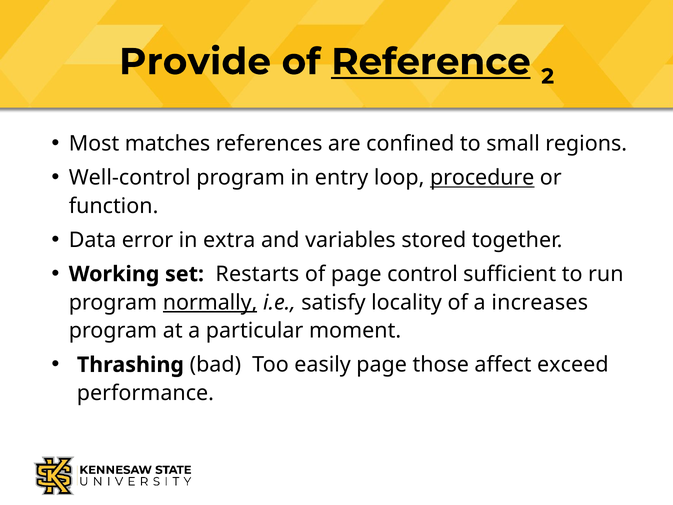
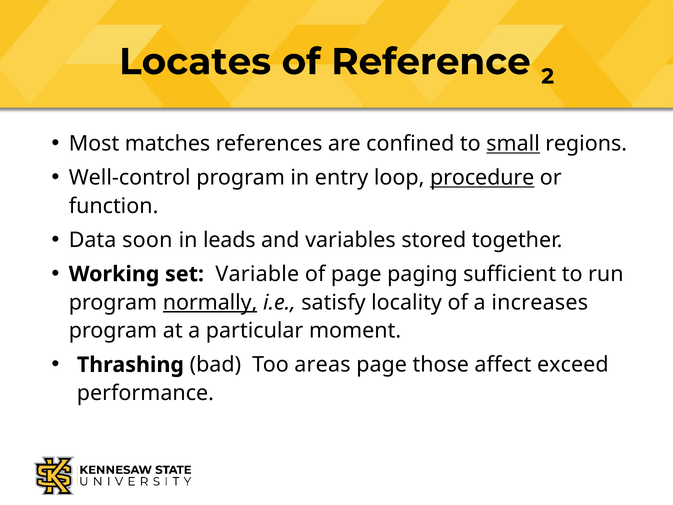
Provide: Provide -> Locates
Reference underline: present -> none
small underline: none -> present
error: error -> soon
extra: extra -> leads
Restarts: Restarts -> Variable
control: control -> paging
easily: easily -> areas
